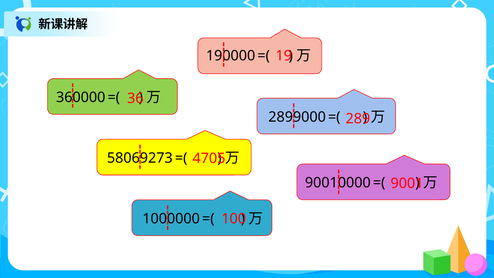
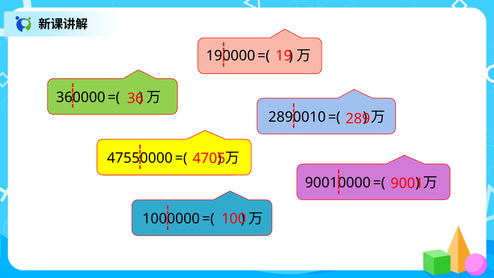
2899000: 2899000 -> 2890010
58069273: 58069273 -> 47550000
